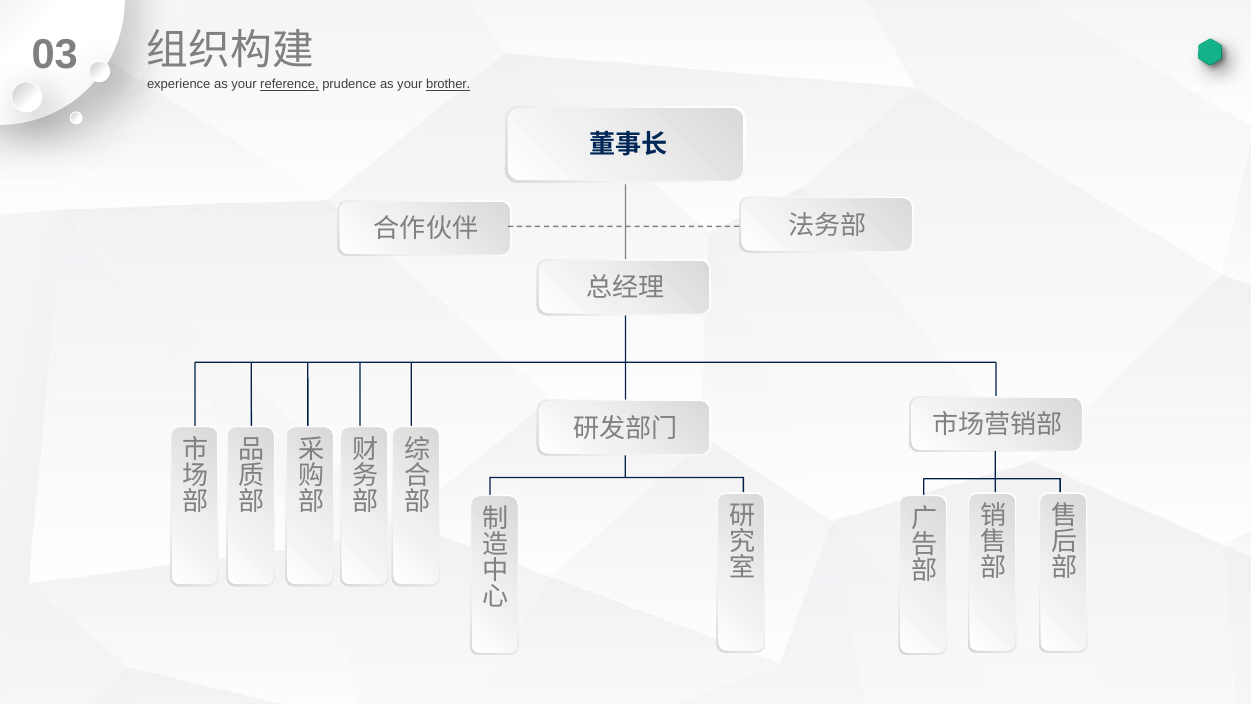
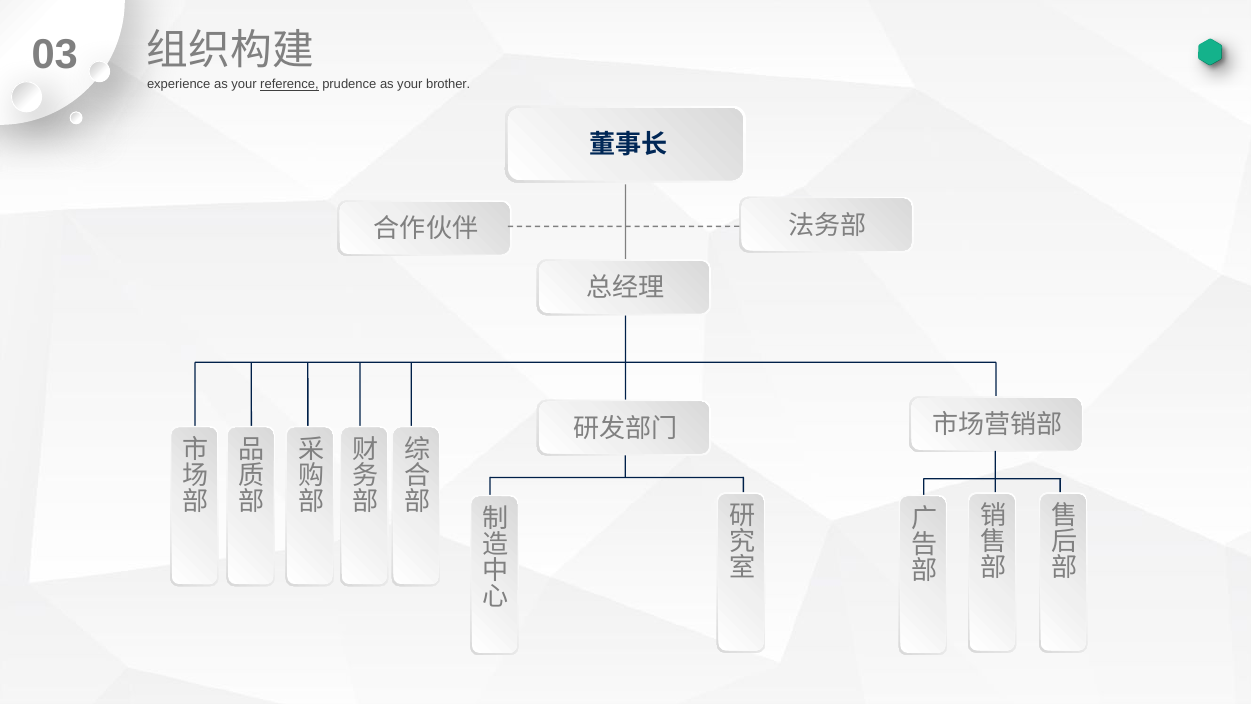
brother underline: present -> none
